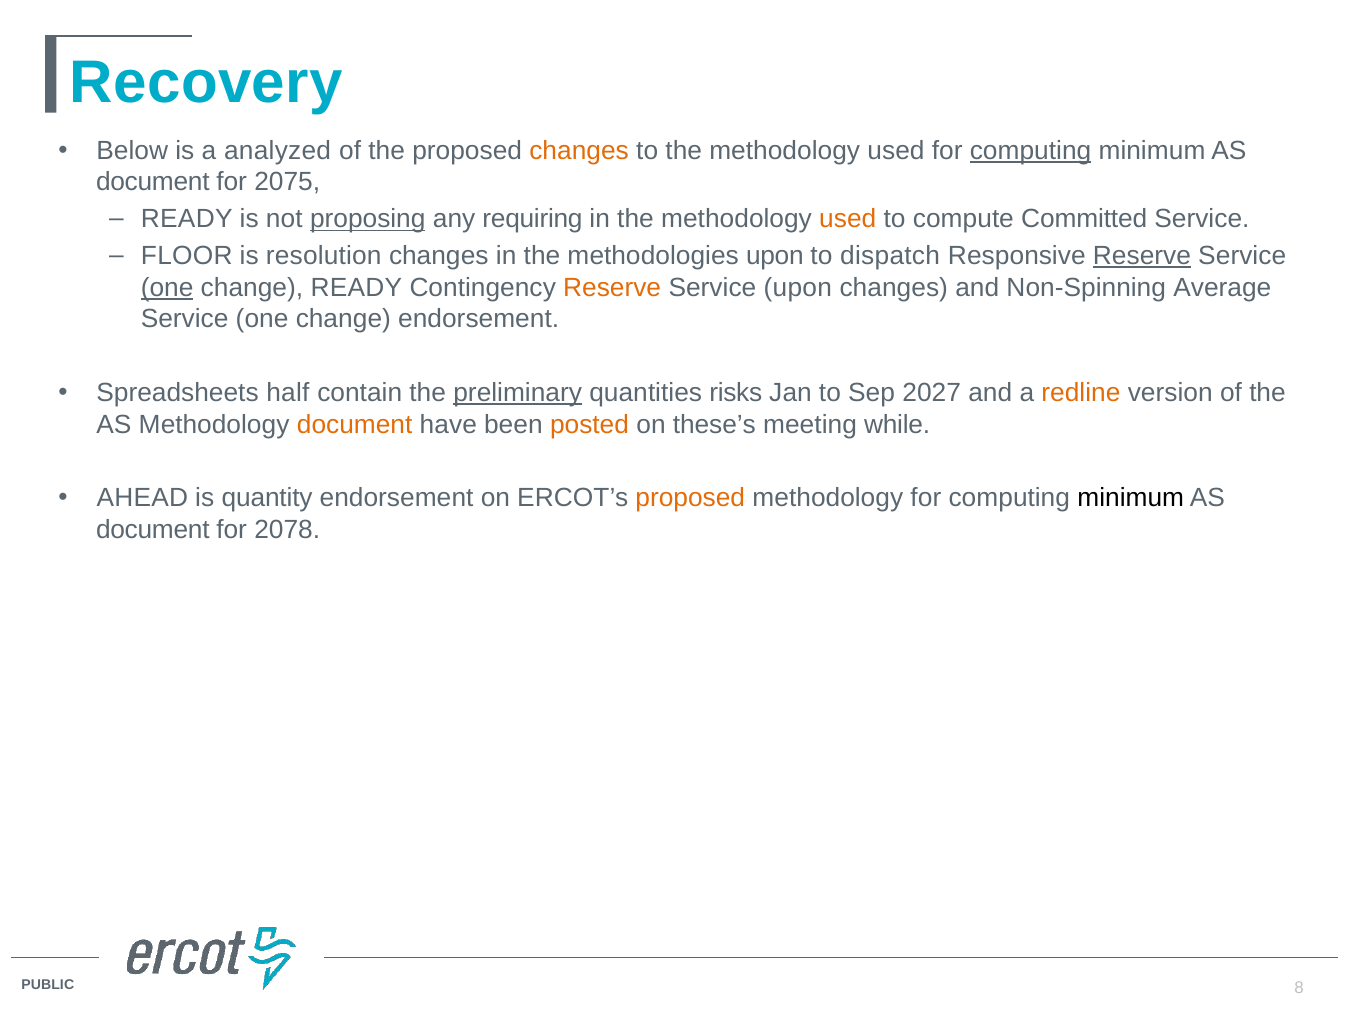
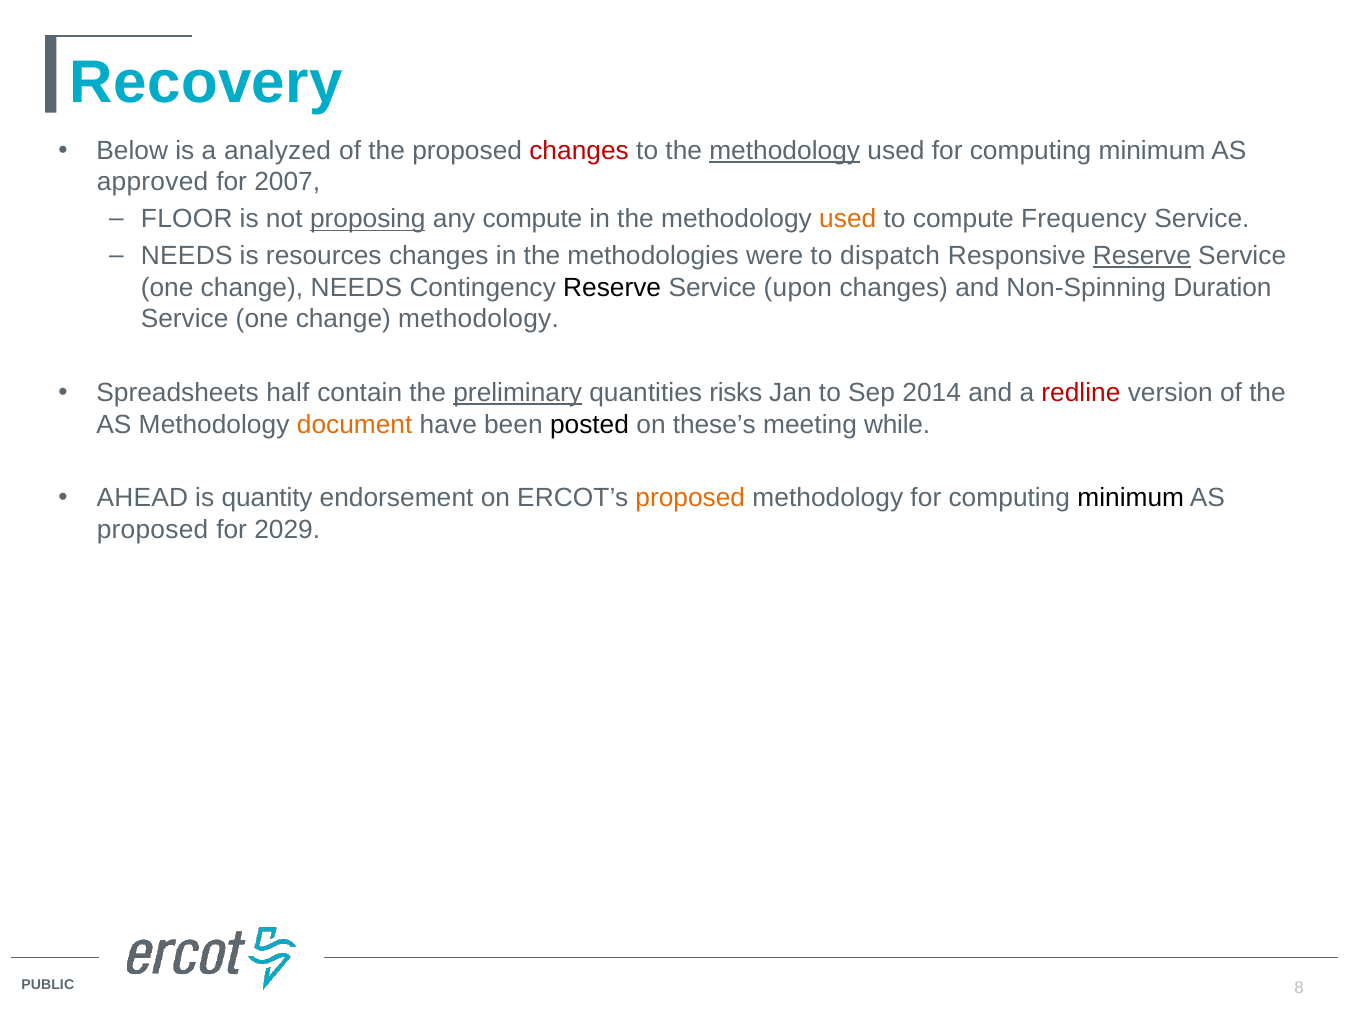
changes at (579, 151) colour: orange -> red
methodology at (785, 151) underline: none -> present
computing at (1031, 151) underline: present -> none
document at (153, 182): document -> approved
2075: 2075 -> 2007
READY at (187, 219): READY -> FLOOR
any requiring: requiring -> compute
Committed: Committed -> Frequency
FLOOR at (187, 256): FLOOR -> NEEDS
resolution: resolution -> resources
methodologies upon: upon -> were
one at (167, 288) underline: present -> none
change READY: READY -> NEEDS
Reserve at (612, 288) colour: orange -> black
Average: Average -> Duration
change endorsement: endorsement -> methodology
2027: 2027 -> 2014
redline colour: orange -> red
posted colour: orange -> black
document at (153, 530): document -> proposed
2078: 2078 -> 2029
